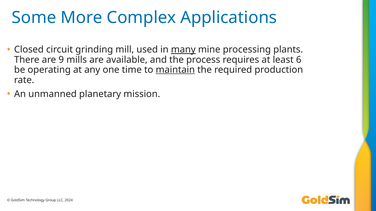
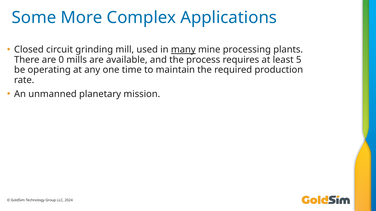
9: 9 -> 0
6: 6 -> 5
maintain underline: present -> none
